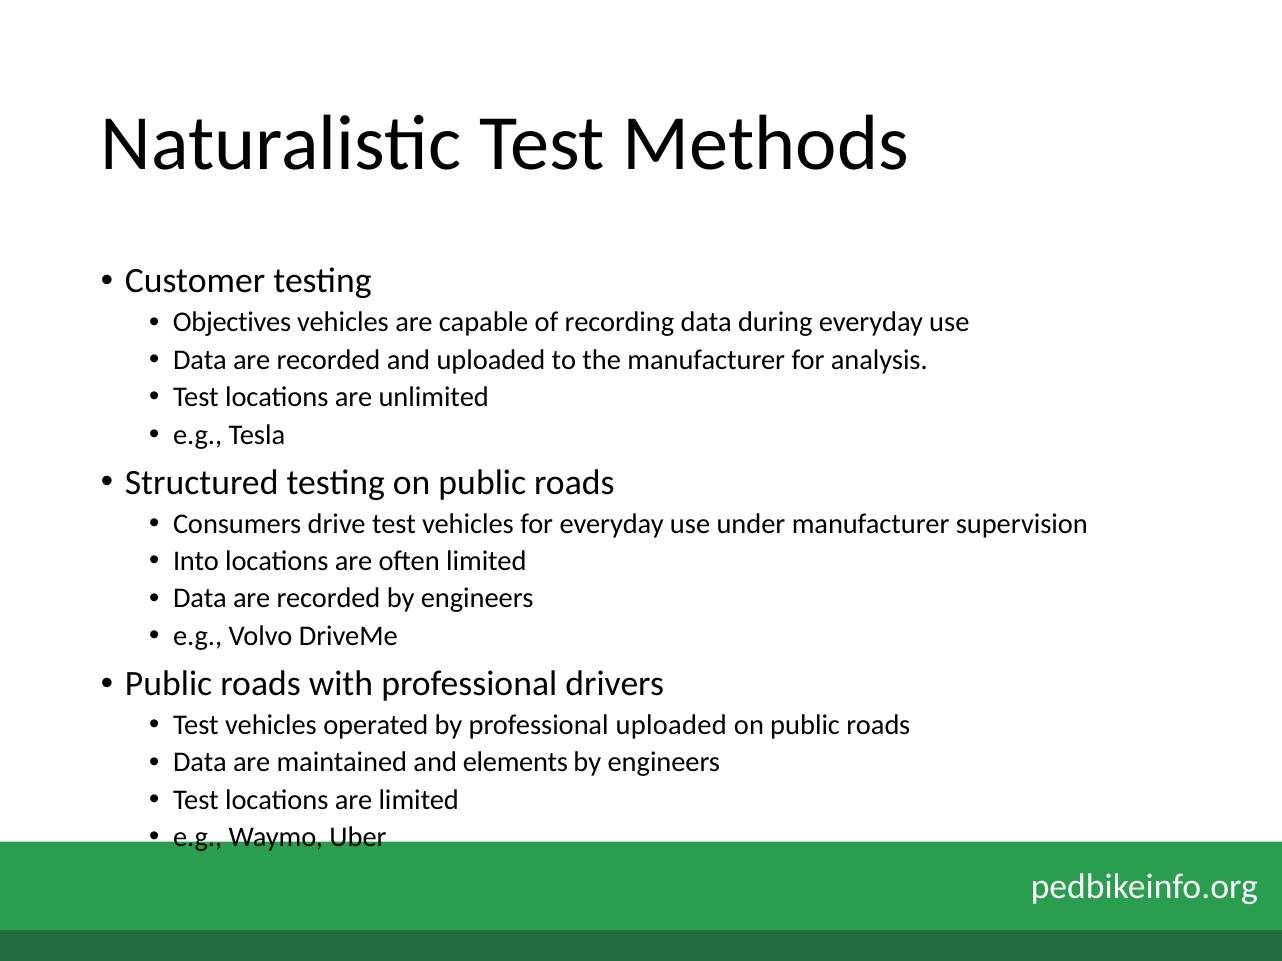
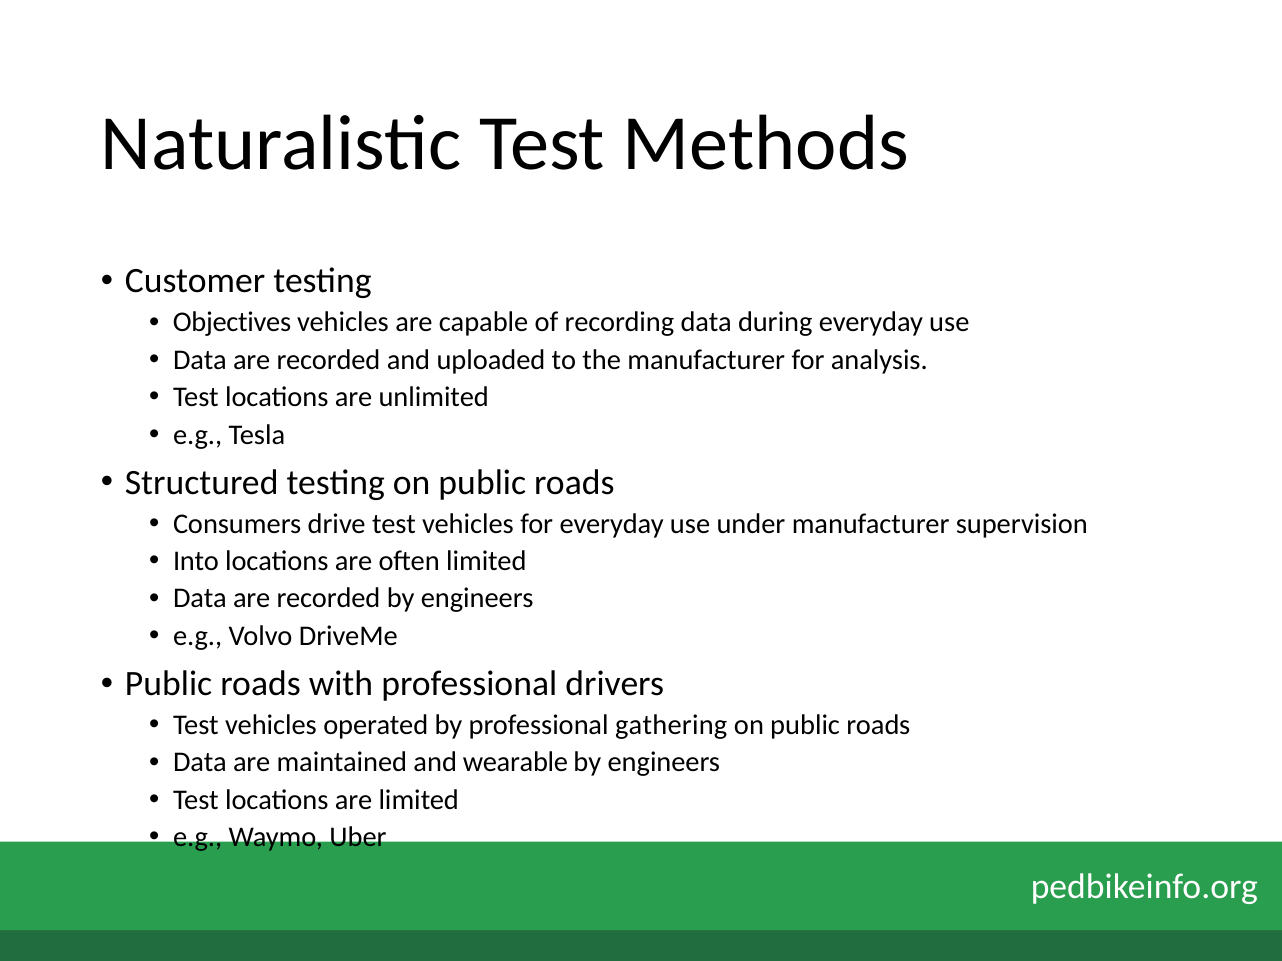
professional uploaded: uploaded -> gathering
elements: elements -> wearable
